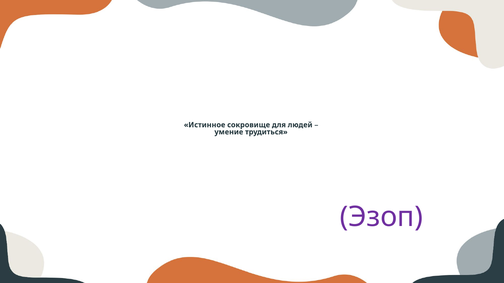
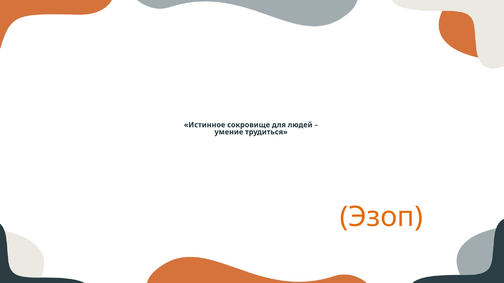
Эзоп colour: purple -> orange
